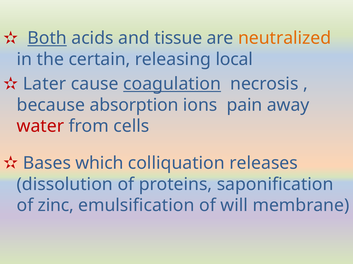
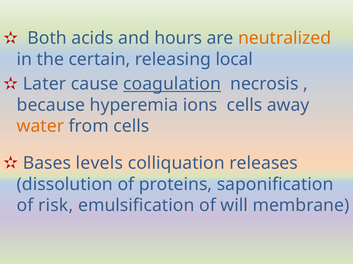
Both underline: present -> none
tissue: tissue -> hours
absorption: absorption -> hyperemia
ions pain: pain -> cells
water colour: red -> orange
which: which -> levels
zinc: zinc -> risk
